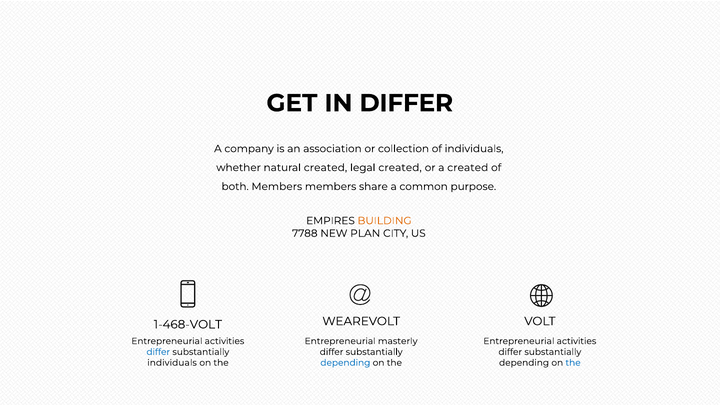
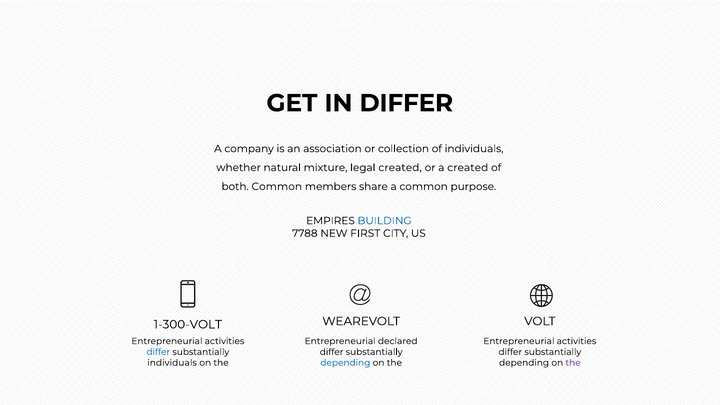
natural created: created -> mixture
both Members: Members -> Common
BUILDING colour: orange -> blue
PLAN: PLAN -> FIRST
1-468-VOLT: 1-468-VOLT -> 1-300-VOLT
masterly: masterly -> declared
the at (573, 363) colour: blue -> purple
